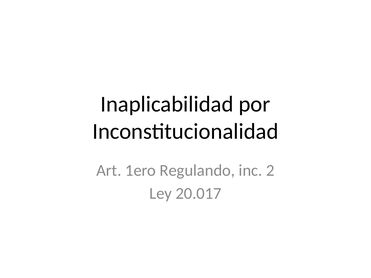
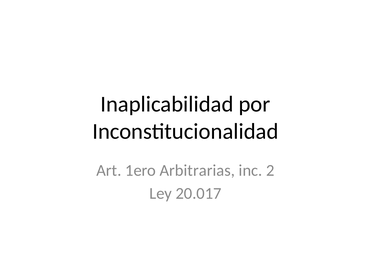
Regulando: Regulando -> Arbitrarias
